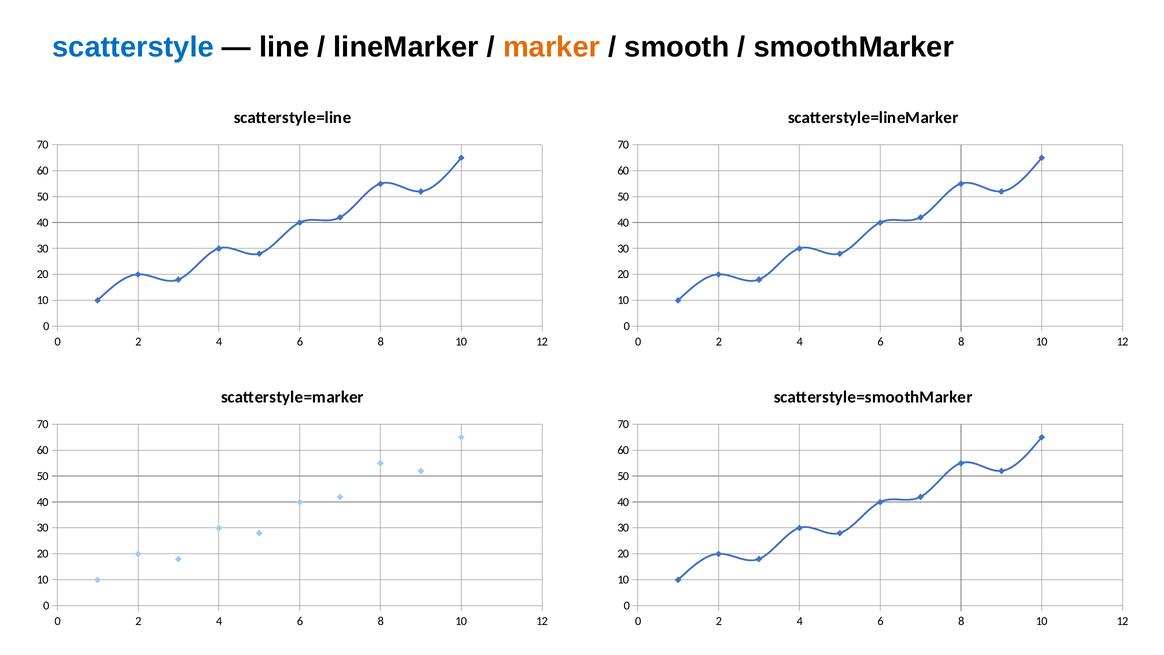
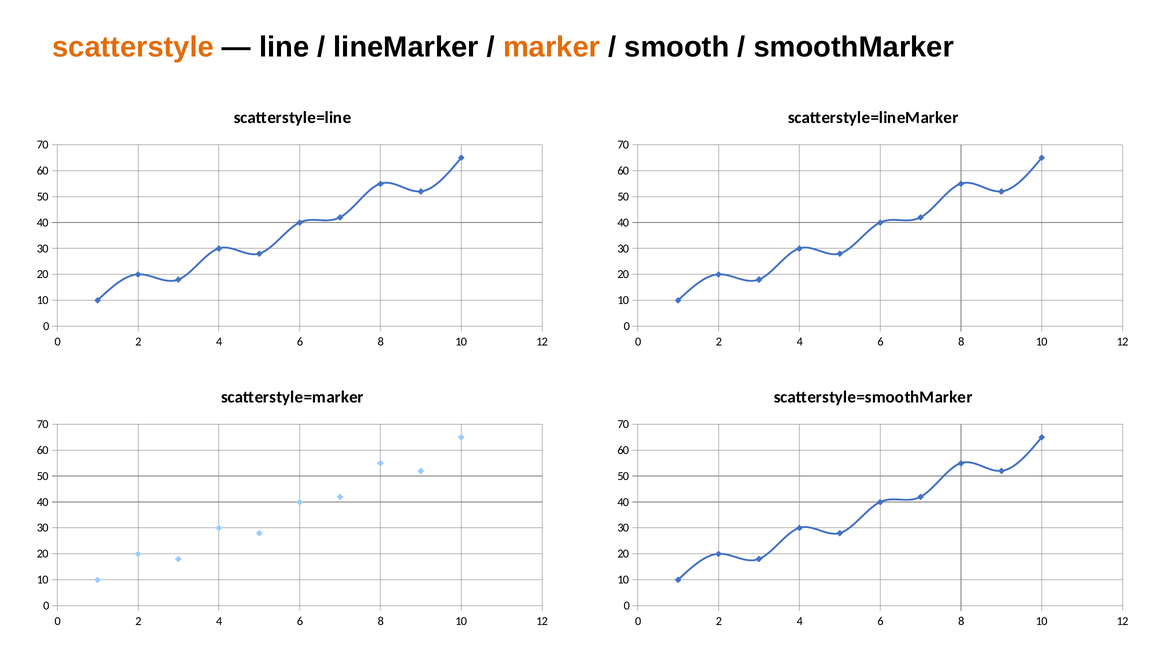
scatterstyle colour: blue -> orange
